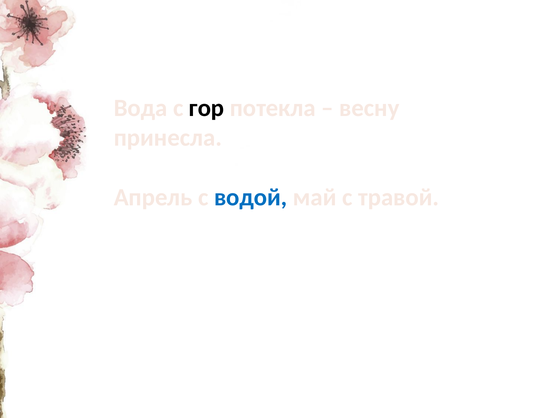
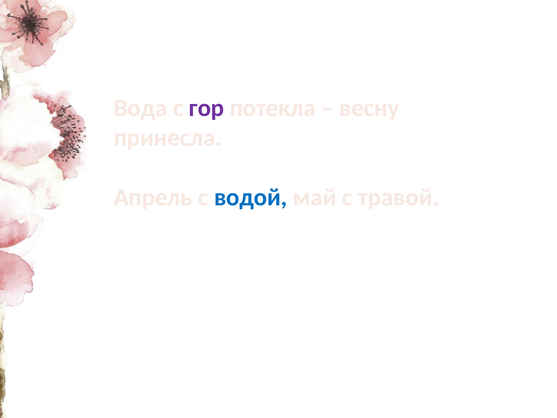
гор colour: black -> purple
